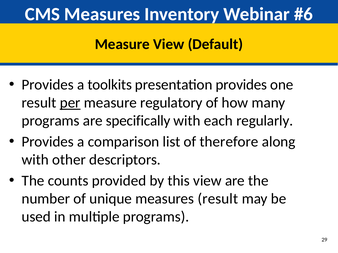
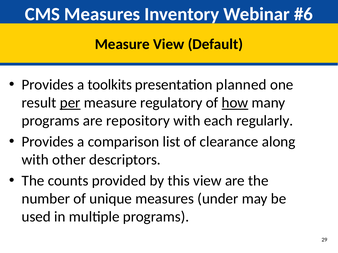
presentation provides: provides -> planned
how underline: none -> present
specifically: specifically -> repository
therefore: therefore -> clearance
measures result: result -> under
